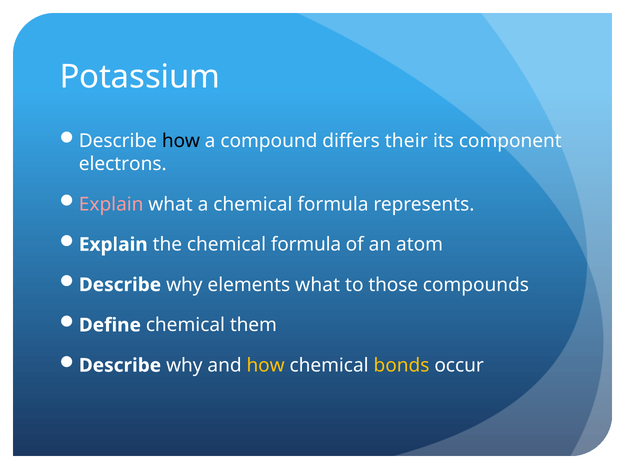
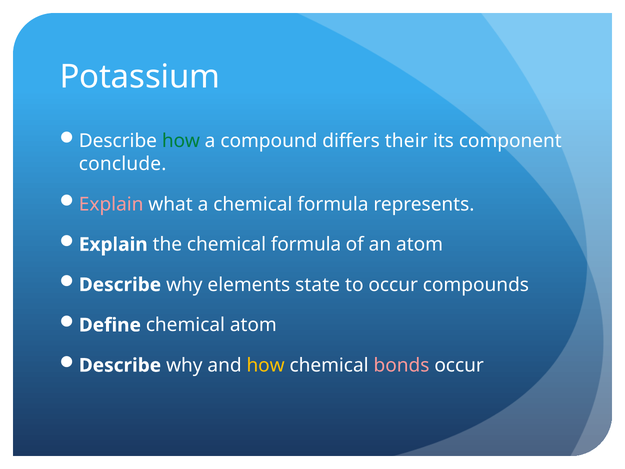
how at (181, 141) colour: black -> green
electrons: electrons -> conclude
elements what: what -> state
to those: those -> occur
chemical them: them -> atom
bonds colour: yellow -> pink
